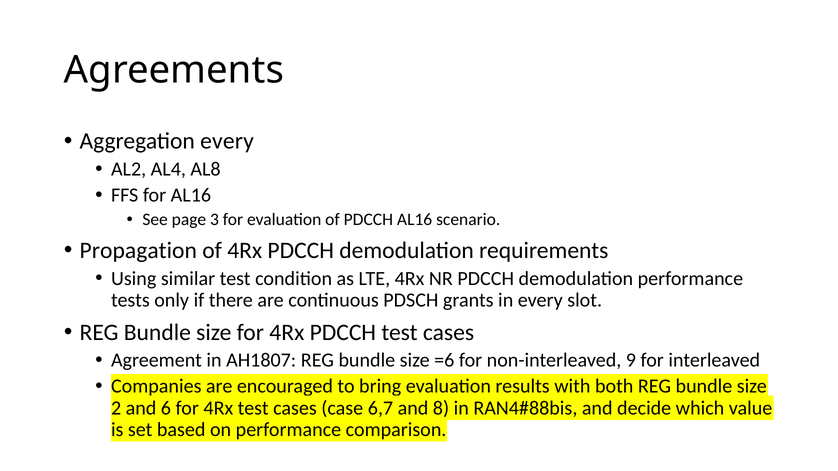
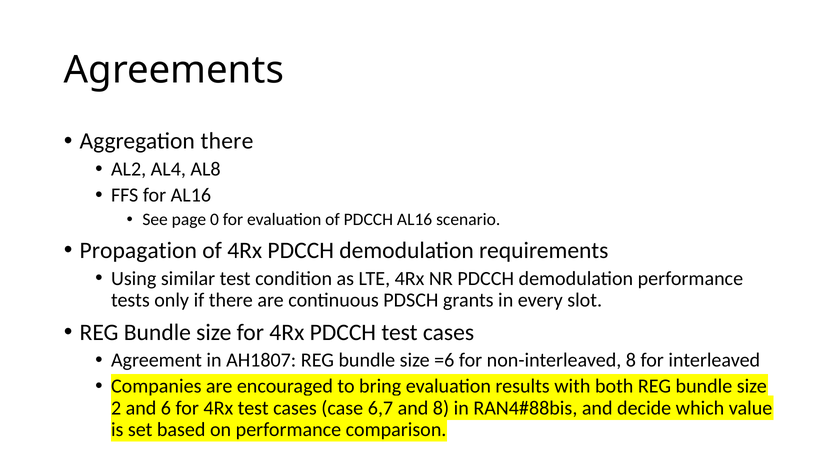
Aggregation every: every -> there
3: 3 -> 0
non-interleaved 9: 9 -> 8
